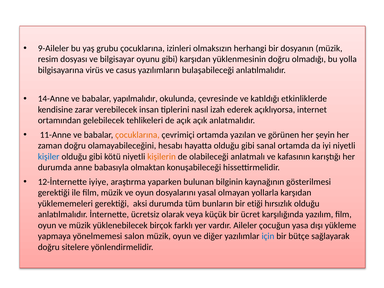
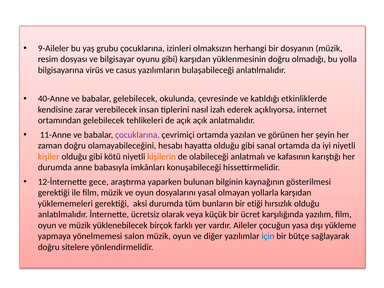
14-Anne: 14-Anne -> 40-Anne
babalar yapılmalıdır: yapılmalıdır -> gelebilecek
çocuklarına at (137, 135) colour: orange -> purple
kişiler colour: blue -> orange
olmaktan: olmaktan -> imkânları
iyiye: iyiye -> gece
